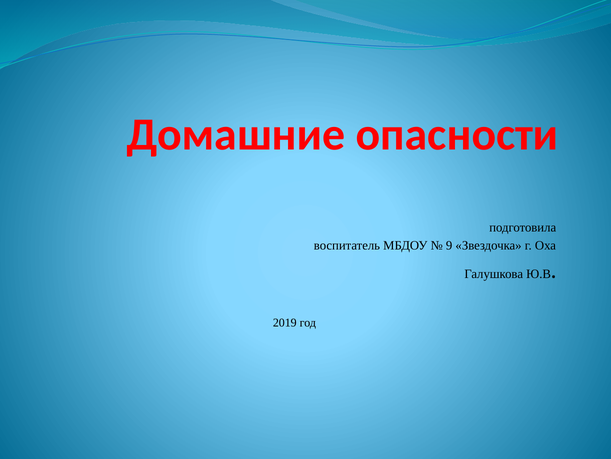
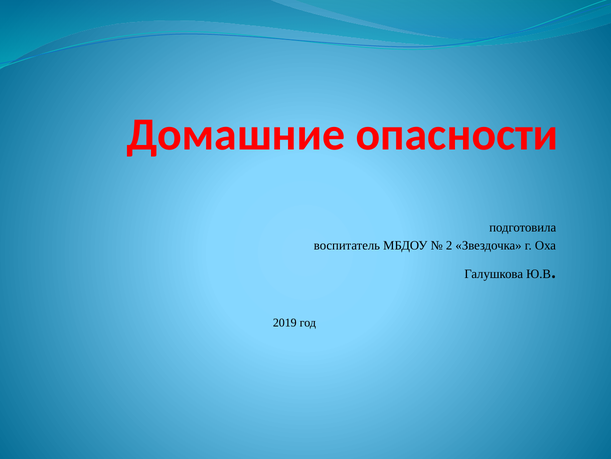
9: 9 -> 2
